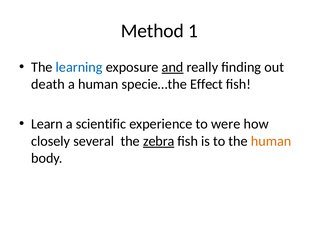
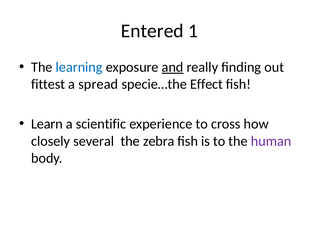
Method: Method -> Entered
death: death -> fittest
a human: human -> spread
were: were -> cross
zebra underline: present -> none
human at (271, 141) colour: orange -> purple
